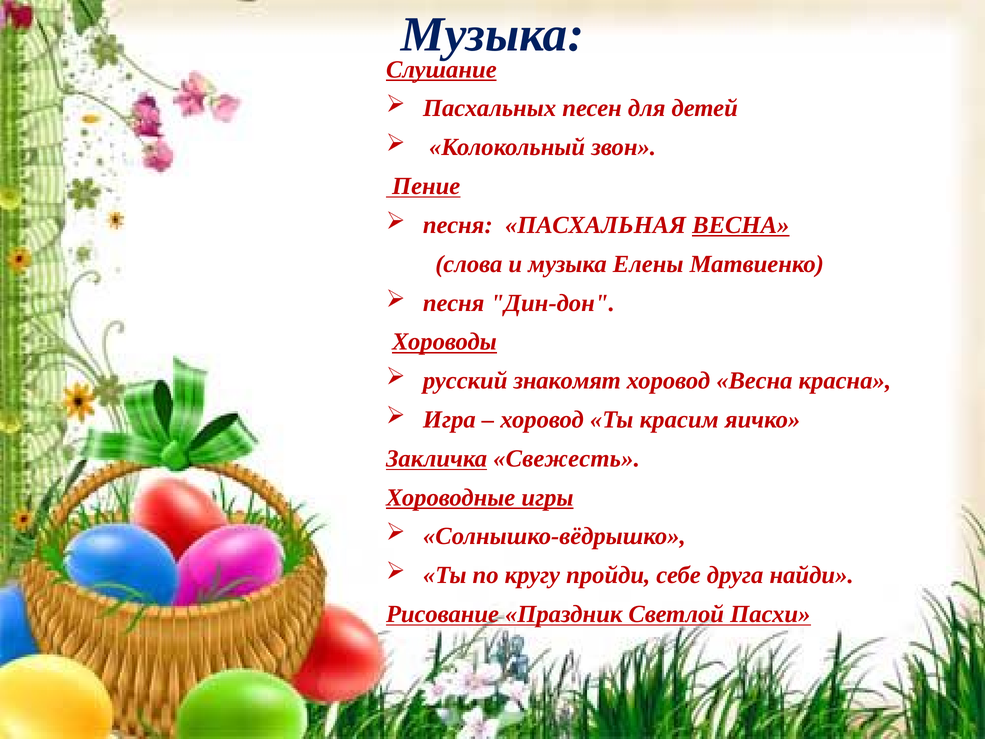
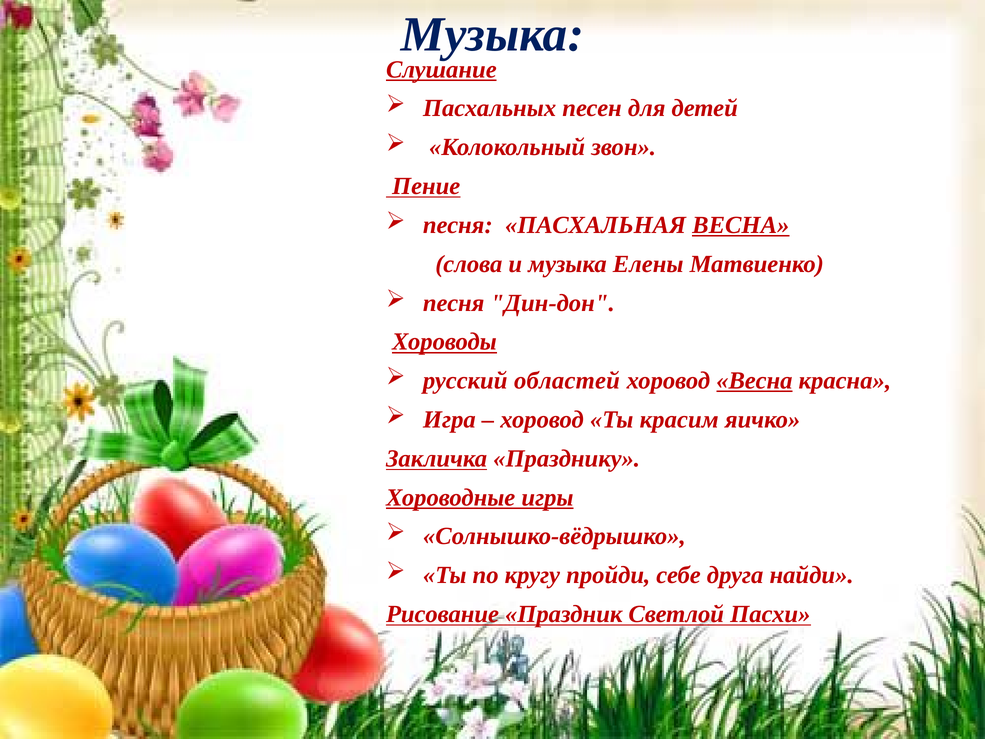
знакомят: знакомят -> областей
Весна at (754, 381) underline: none -> present
Свежесть: Свежесть -> Празднику
